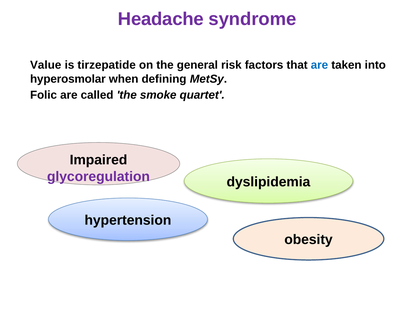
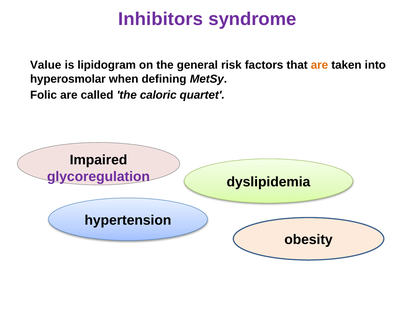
Headache: Headache -> Inhibitors
tirzepatide: tirzepatide -> lipidogram
are at (319, 65) colour: blue -> orange
smoke: smoke -> caloric
